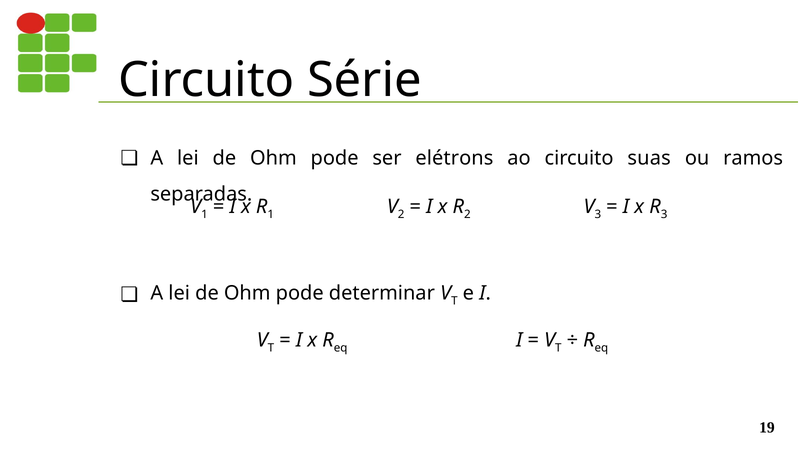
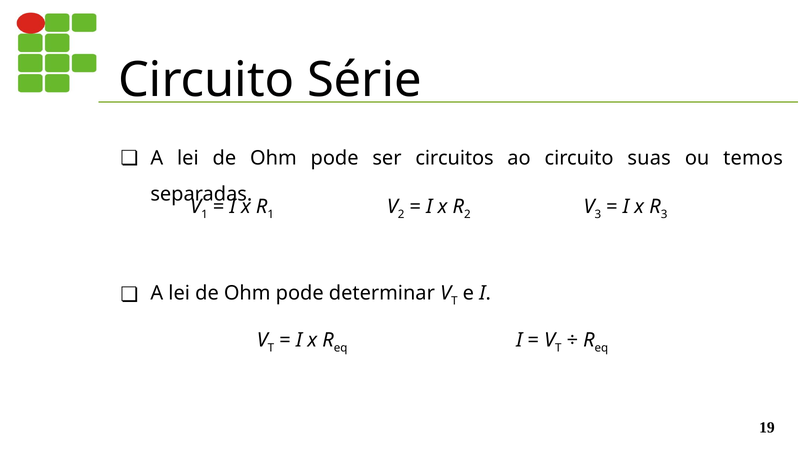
elétrons: elétrons -> circuitos
ramos: ramos -> temos
